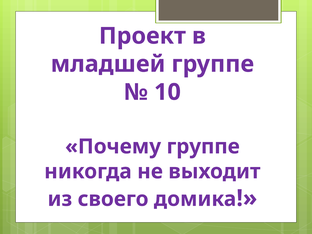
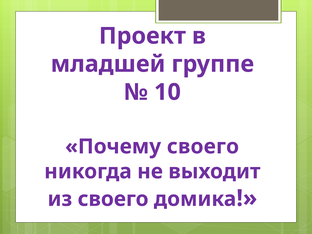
Почему группе: группе -> своего
